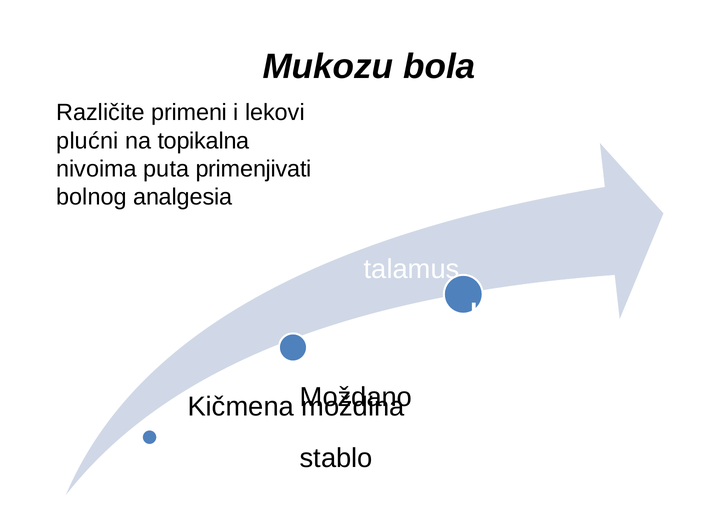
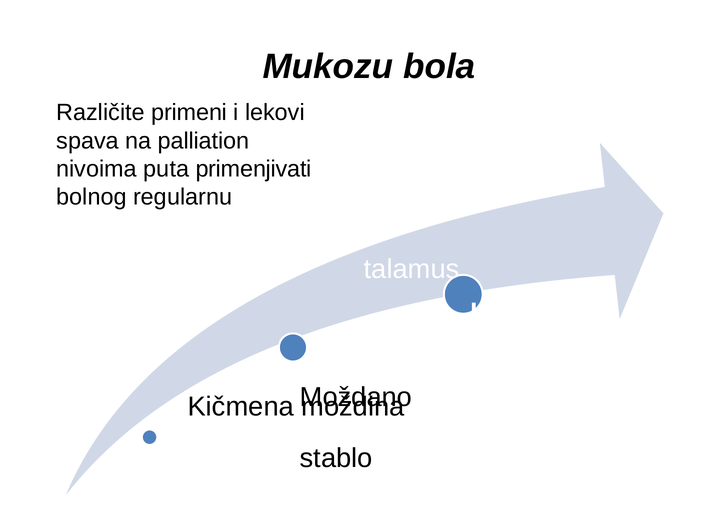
plućni: plućni -> spava
topikalna: topikalna -> palliation
analgesia: analgesia -> regularnu
